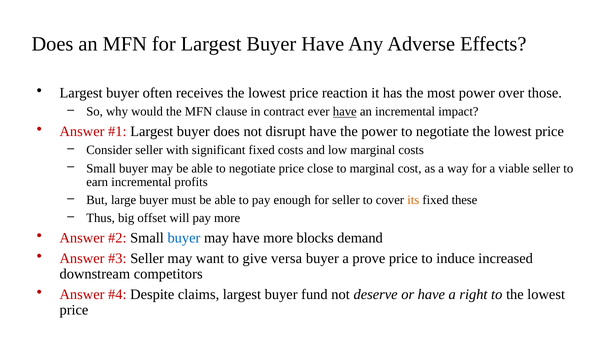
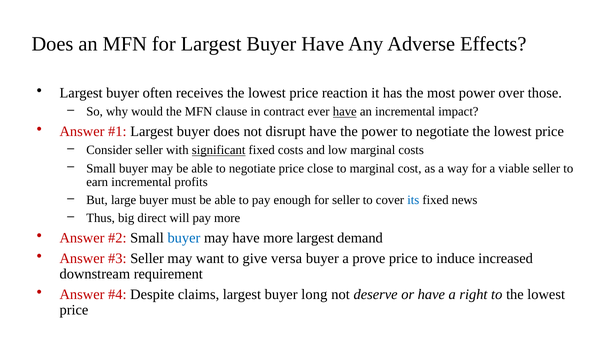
significant underline: none -> present
its colour: orange -> blue
these: these -> news
offset: offset -> direct
more blocks: blocks -> largest
competitors: competitors -> requirement
fund: fund -> long
